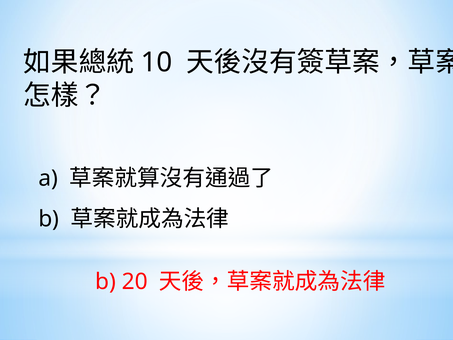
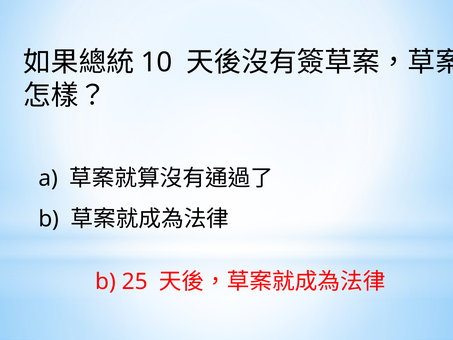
20: 20 -> 25
